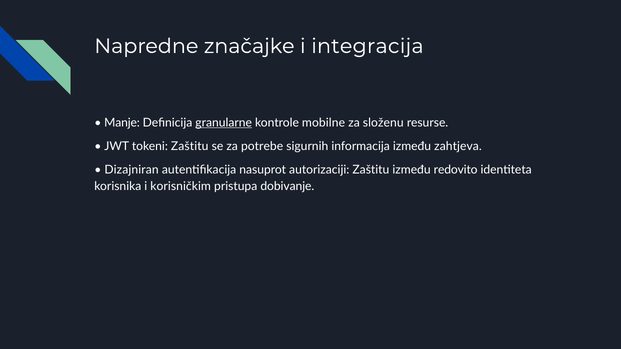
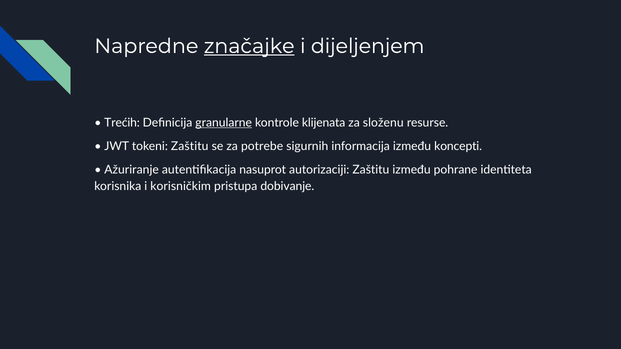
značajke underline: none -> present
integracija: integracija -> dijeljenjem
Manje: Manje -> Trećih
mobilne: mobilne -> klijenata
zahtjeva: zahtjeva -> koncepti
Dizajniran: Dizajniran -> Ažuriranje
redovito: redovito -> pohrane
